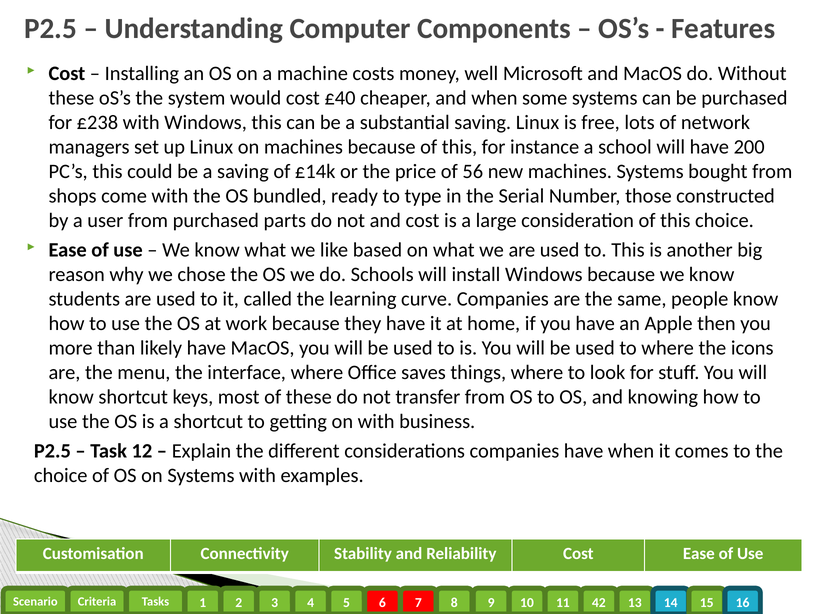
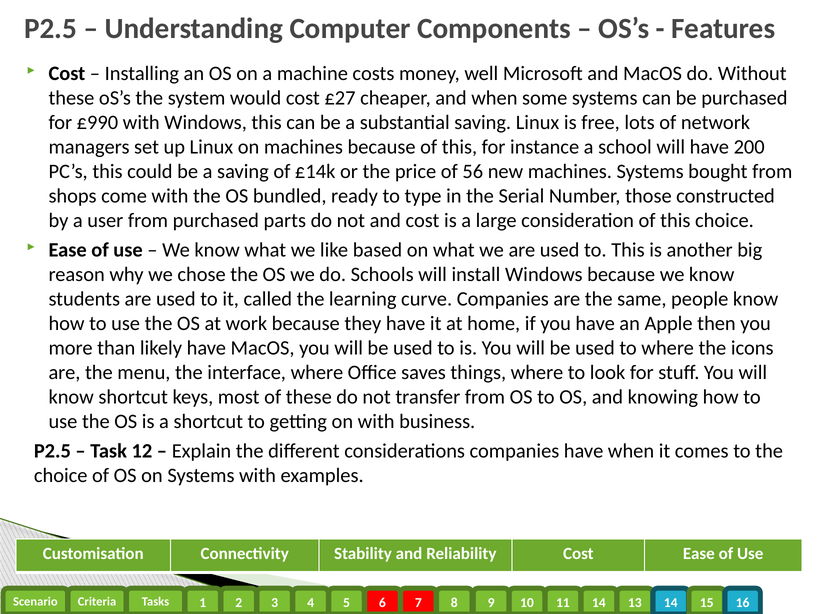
£40: £40 -> £27
£238: £238 -> £990
42 at (599, 602): 42 -> 14
